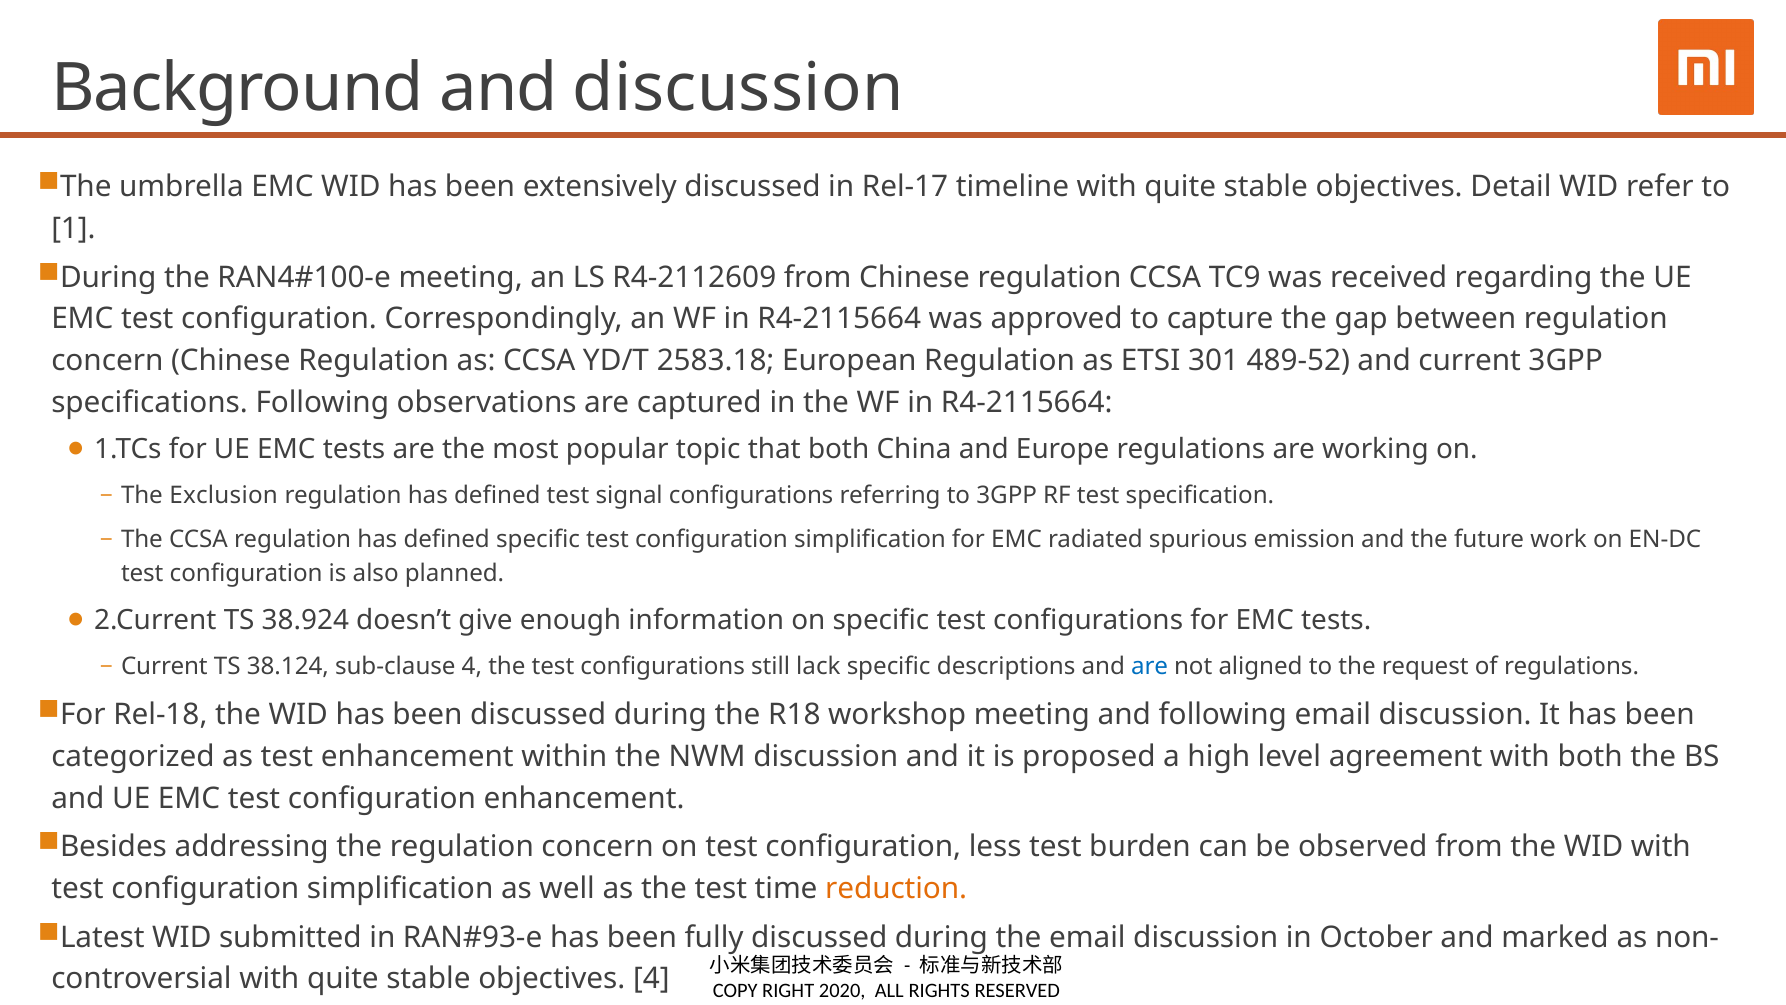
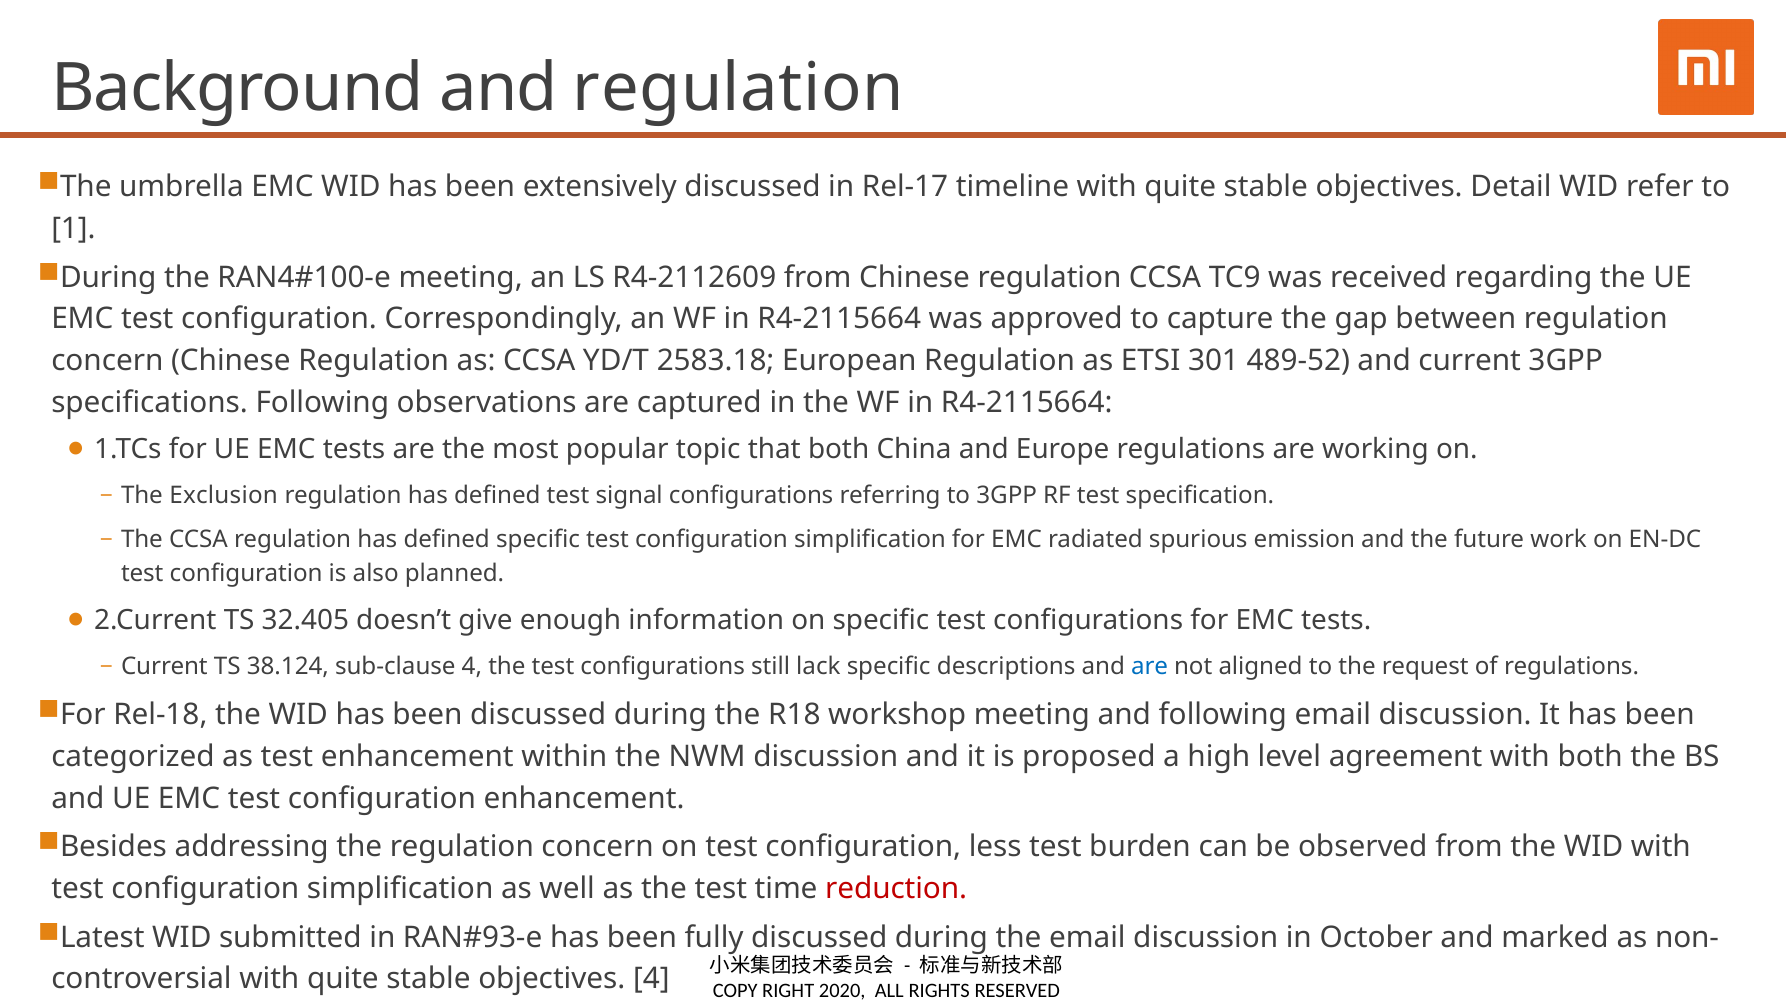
and discussion: discussion -> regulation
38.924: 38.924 -> 32.405
reduction colour: orange -> red
